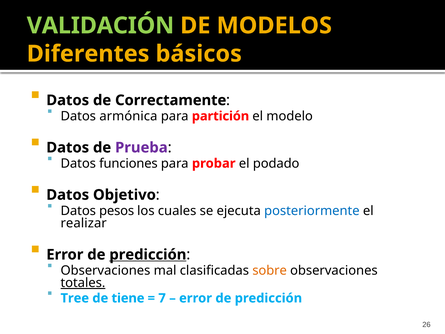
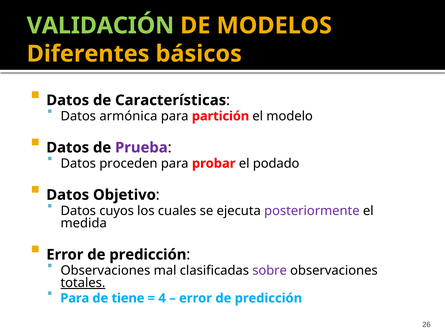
Correctamente: Correctamente -> Características
funciones: funciones -> proceden
pesos: pesos -> cuyos
posteriormente colour: blue -> purple
realizar: realizar -> medida
predicción at (148, 254) underline: present -> none
sobre colour: orange -> purple
Tree at (75, 298): Tree -> Para
7: 7 -> 4
